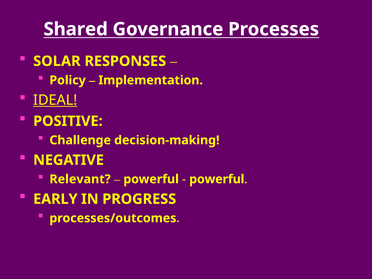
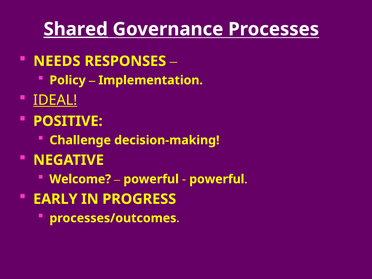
Shared underline: none -> present
SOLAR: SOLAR -> NEEDS
Relevant: Relevant -> Welcome
